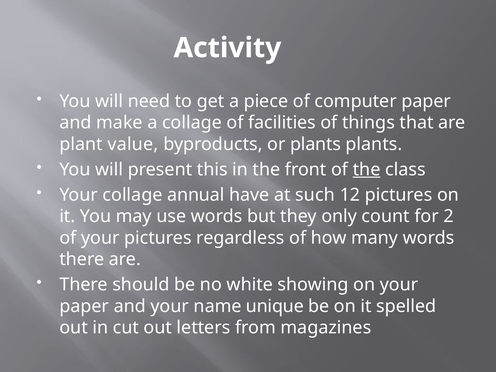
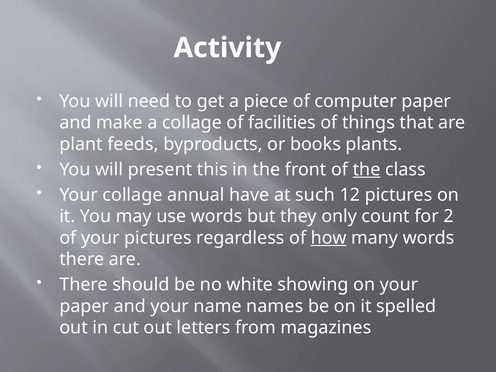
value: value -> feeds
or plants: plants -> books
how underline: none -> present
unique: unique -> names
